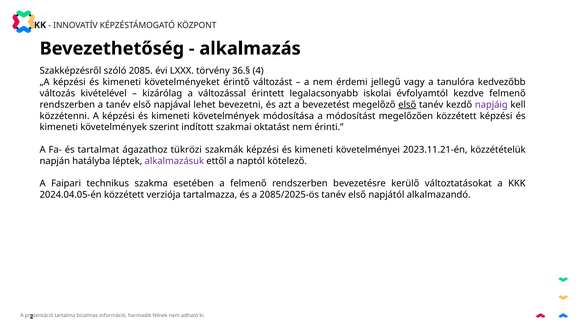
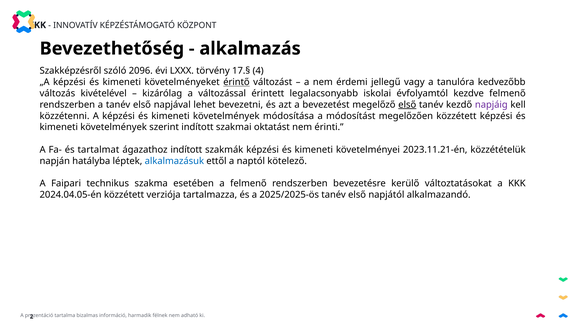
2085: 2085 -> 2096
36.§: 36.§ -> 17.§
érintő underline: none -> present
ágazathoz tükrözi: tükrözi -> indított
alkalmazásuk colour: purple -> blue
2085/2025-ös: 2085/2025-ös -> 2025/2025-ös
